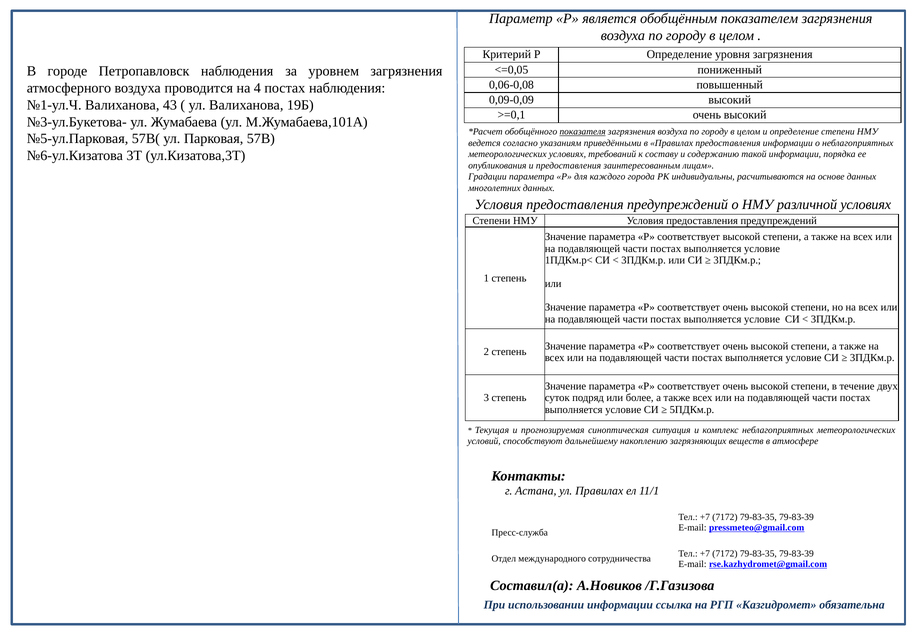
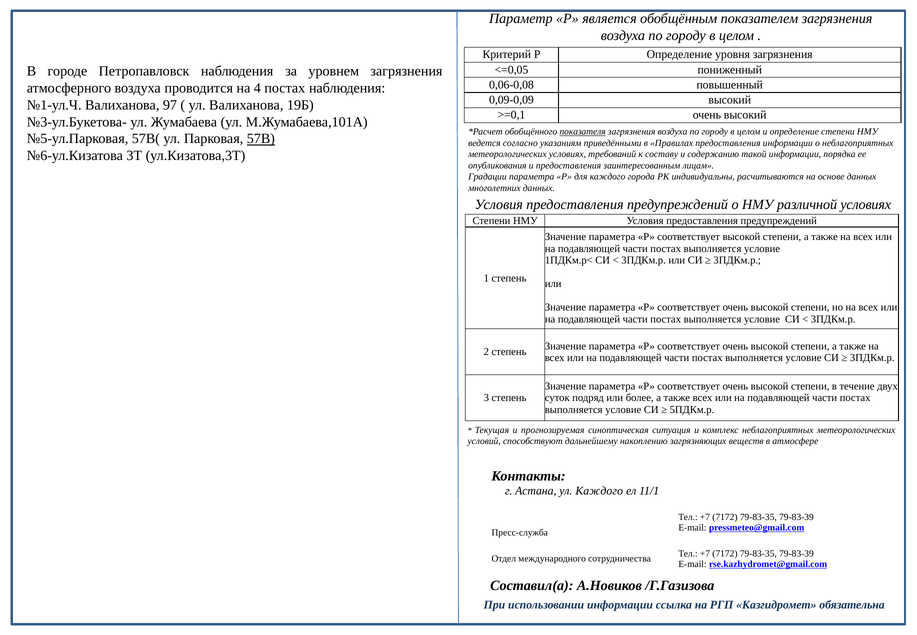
43: 43 -> 97
57В underline: none -> present
ул Правилах: Правилах -> Каждого
